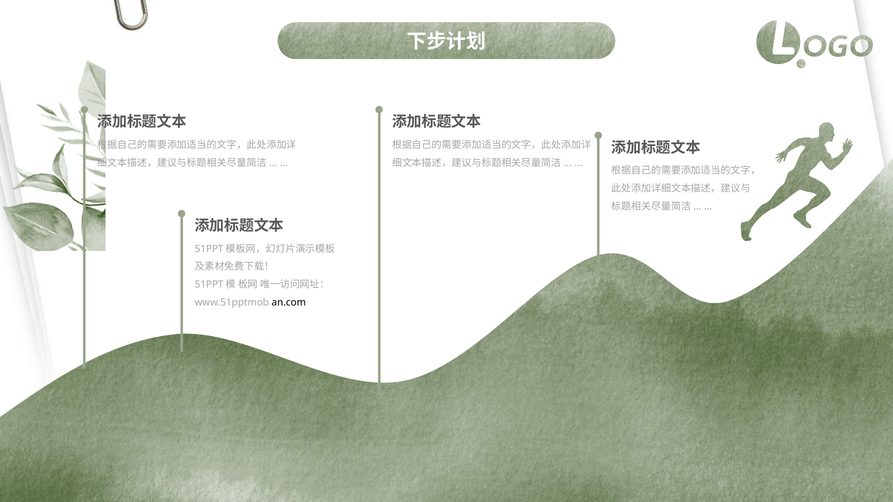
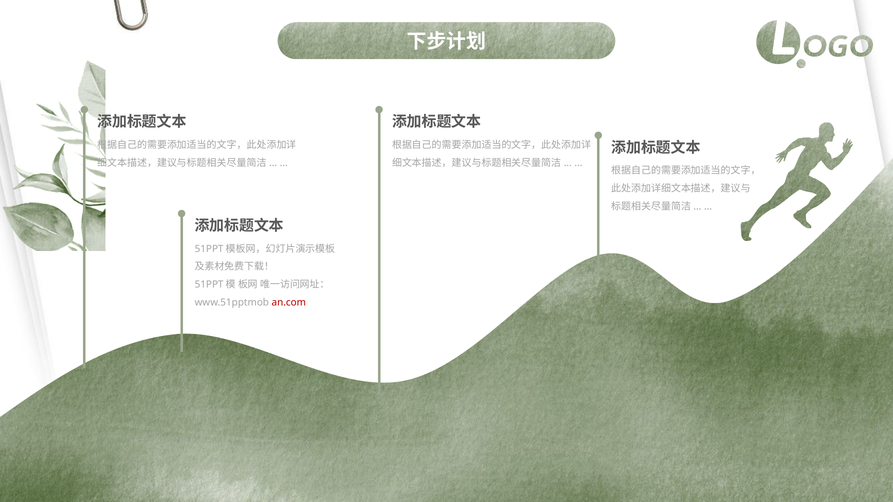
an.com colour: black -> red
